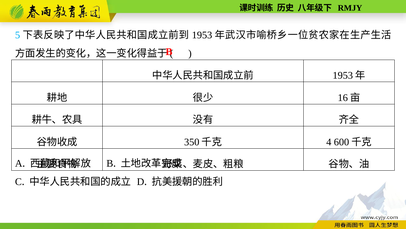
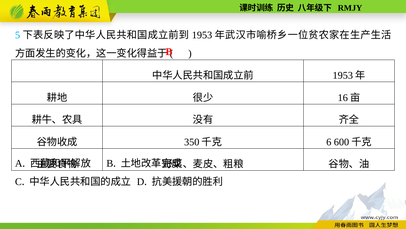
4: 4 -> 6
